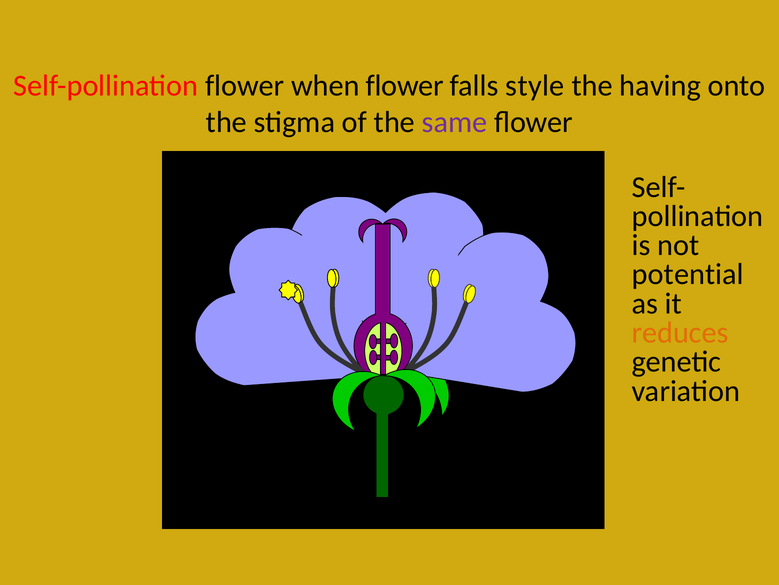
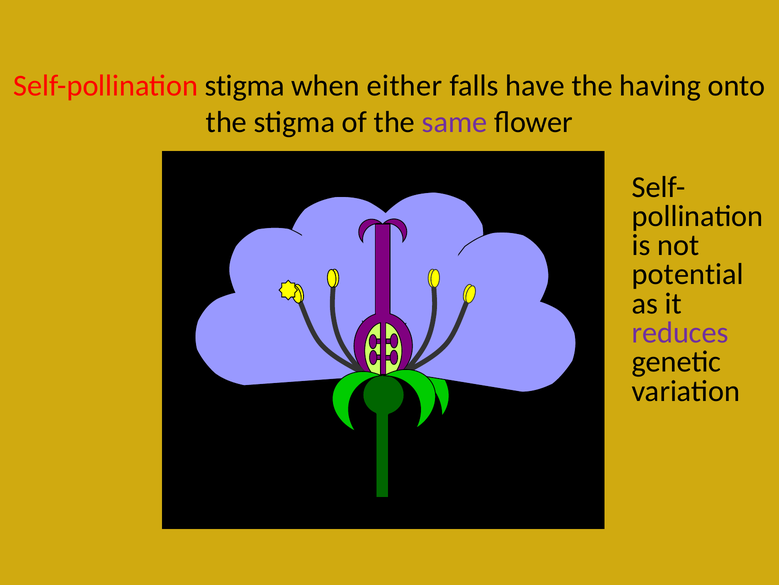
Self-pollination flower: flower -> stigma
when flower: flower -> either
style: style -> have
reduces colour: orange -> purple
